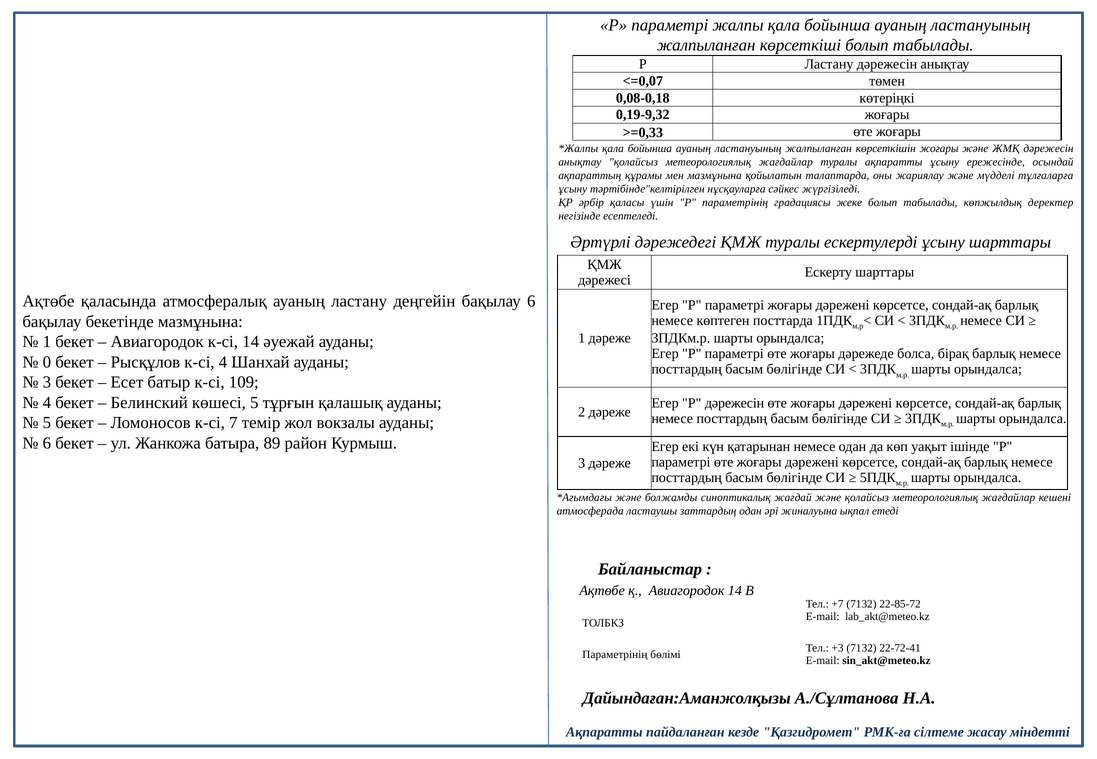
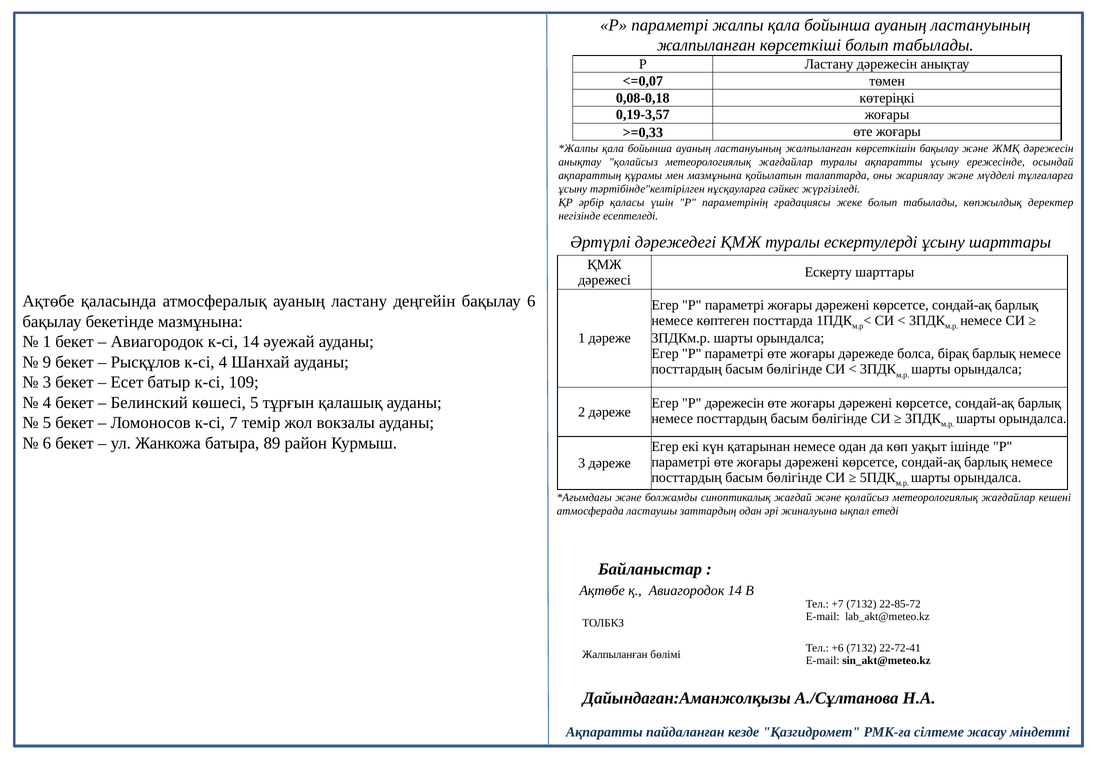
0,19-9,32: 0,19-9,32 -> 0,19-3,57
көрсеткішін жоғары: жоғары -> бақылау
0: 0 -> 9
+3: +3 -> +6
Параметрінің at (615, 655): Параметрінің -> Жалпыланған
